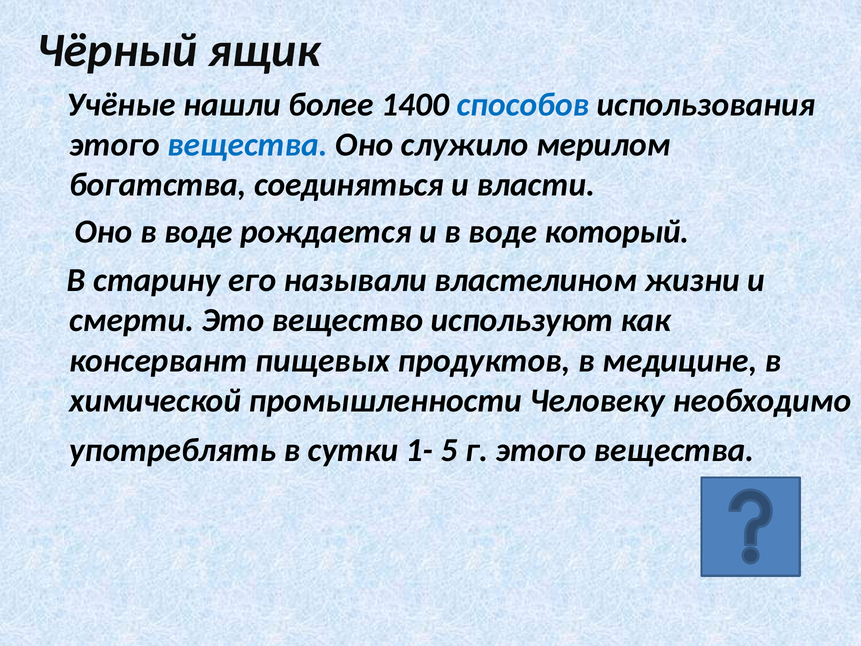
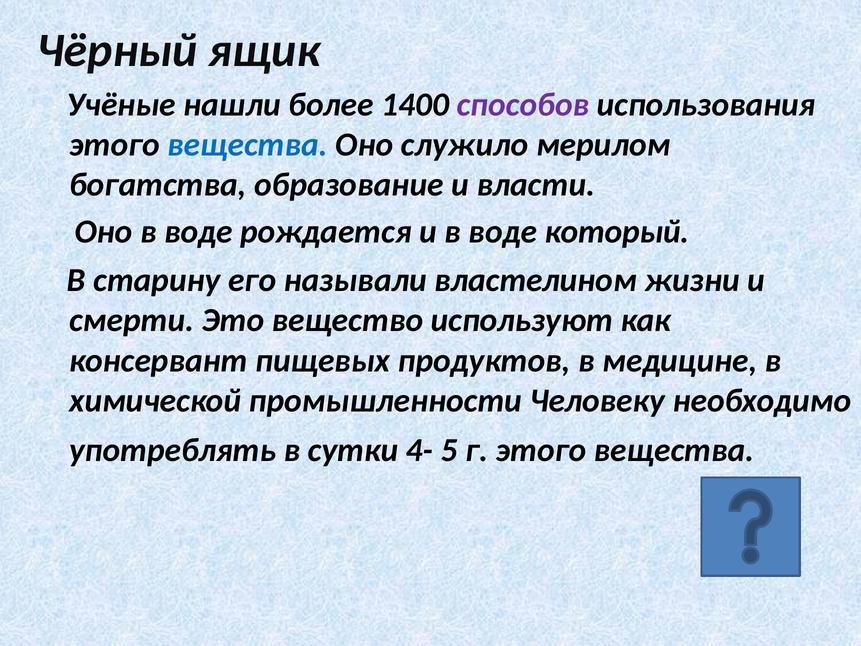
способов colour: blue -> purple
соединяться: соединяться -> образование
1-: 1- -> 4-
